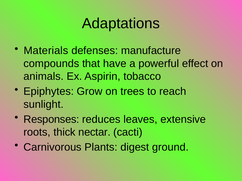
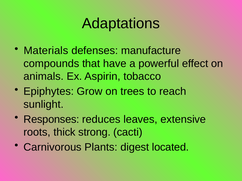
nectar: nectar -> strong
ground: ground -> located
